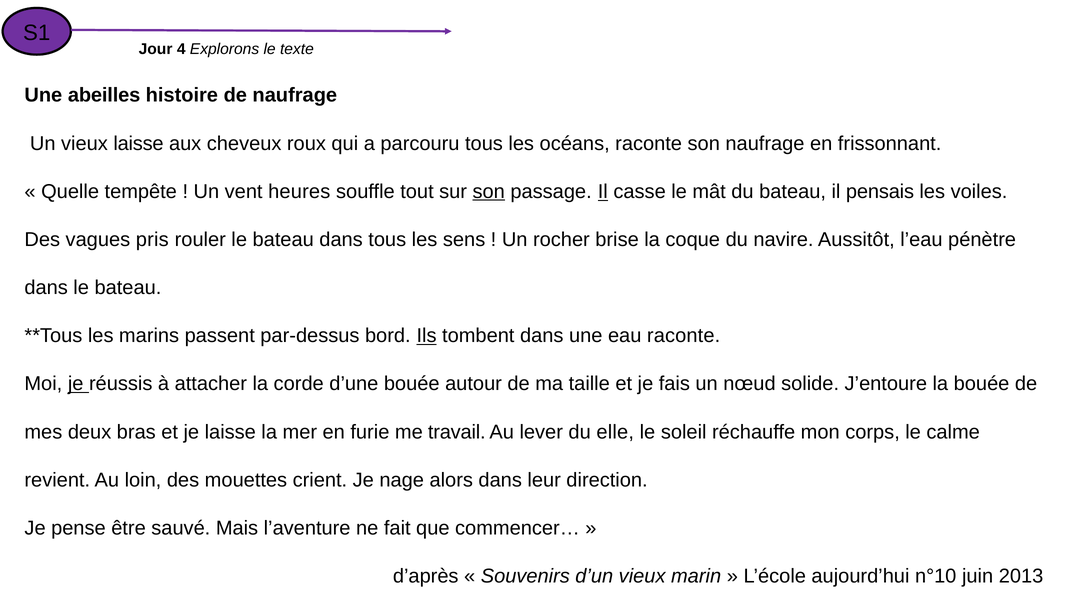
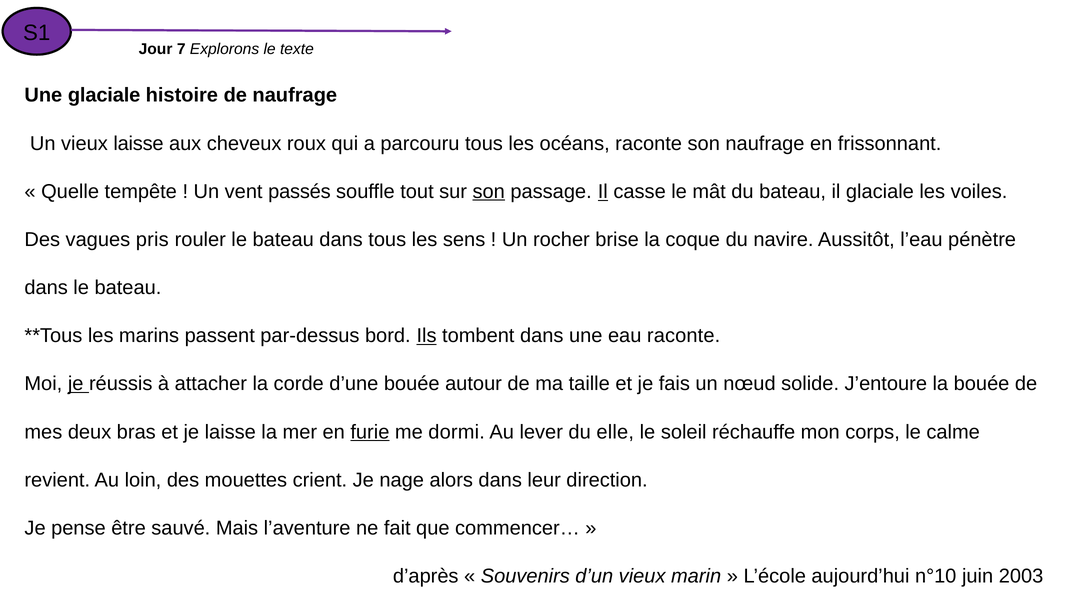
4: 4 -> 7
Une abeilles: abeilles -> glaciale
heures: heures -> passés
il pensais: pensais -> glaciale
furie underline: none -> present
travail: travail -> dormi
2013: 2013 -> 2003
